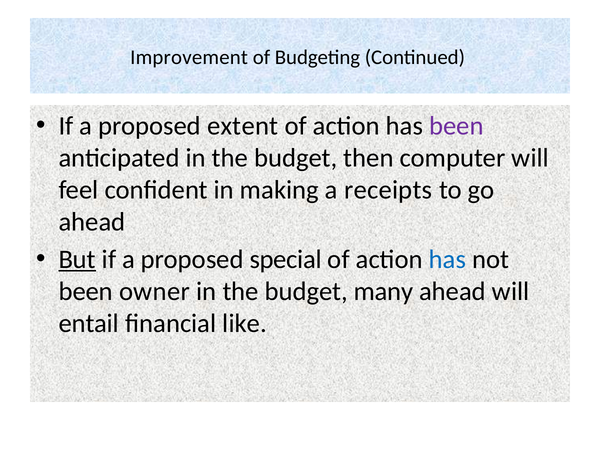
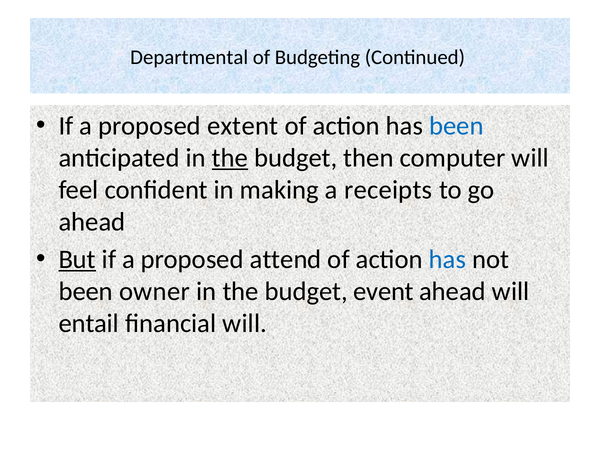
Improvement: Improvement -> Departmental
been at (456, 126) colour: purple -> blue
the at (230, 158) underline: none -> present
special: special -> attend
many: many -> event
financial like: like -> will
